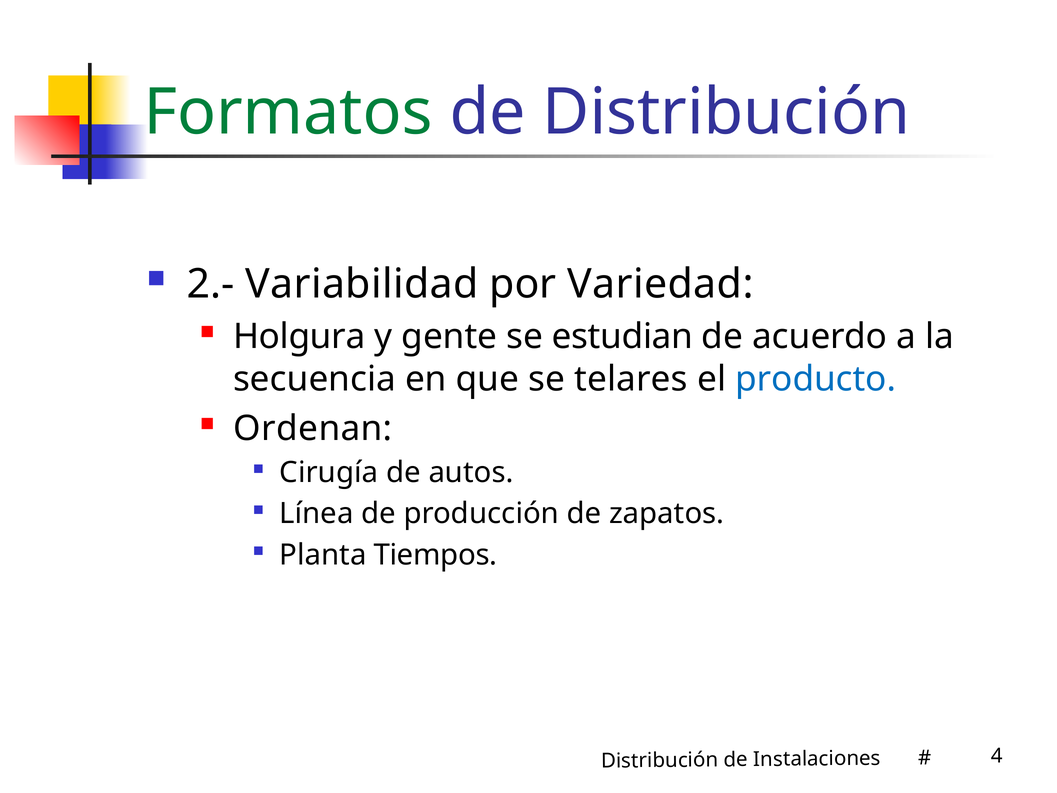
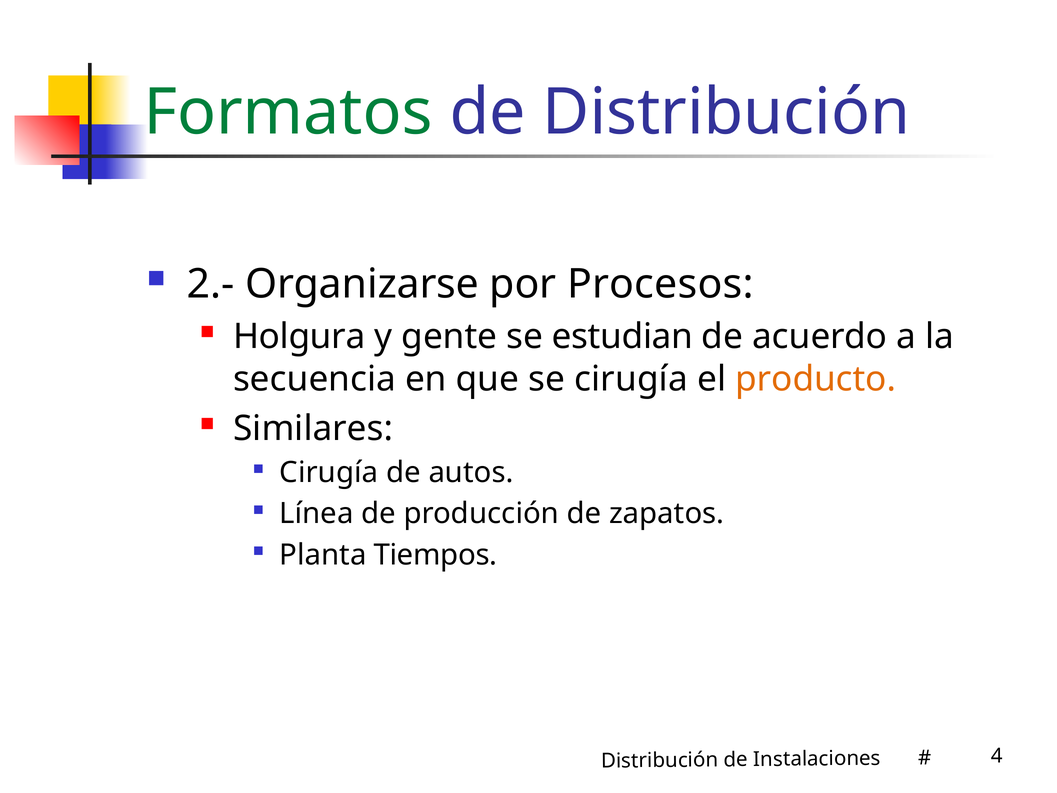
Variabilidad: Variabilidad -> Organizarse
Variedad: Variedad -> Procesos
se telares: telares -> cirugía
producto colour: blue -> orange
Ordenan: Ordenan -> Similares
